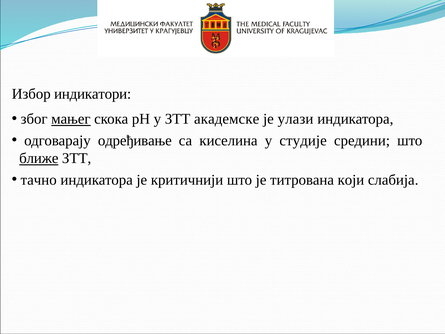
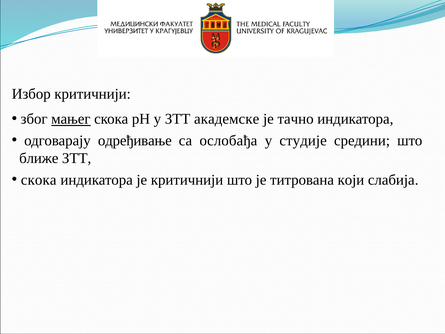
Избор индикатори: индикатори -> критичнији
улази: улази -> тачно
киселина: киселина -> ослобађа
ближе underline: present -> none
тачно at (39, 180): тачно -> скока
